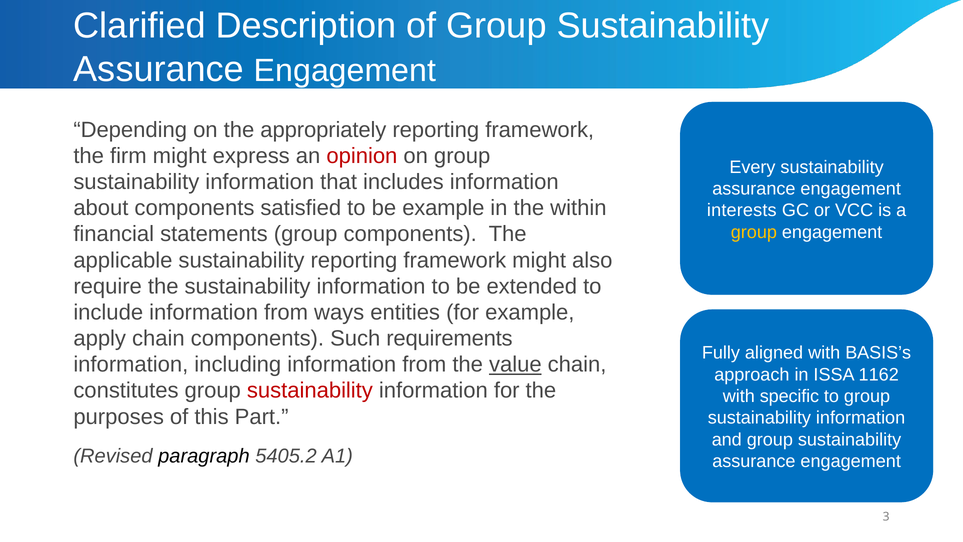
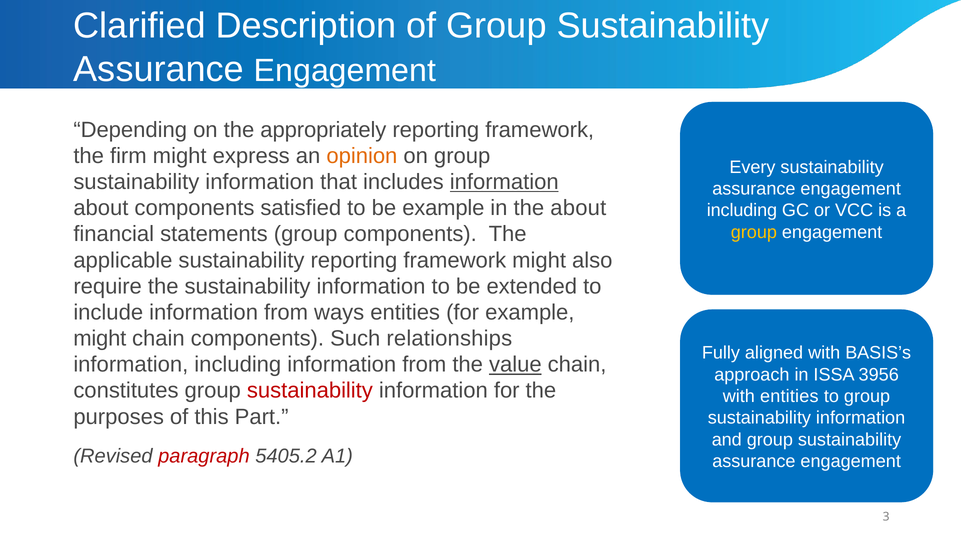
opinion colour: red -> orange
information at (504, 182) underline: none -> present
the within: within -> about
interests at (742, 210): interests -> including
apply at (100, 338): apply -> might
requirements: requirements -> relationships
1162: 1162 -> 3956
with specific: specific -> entities
paragraph colour: black -> red
